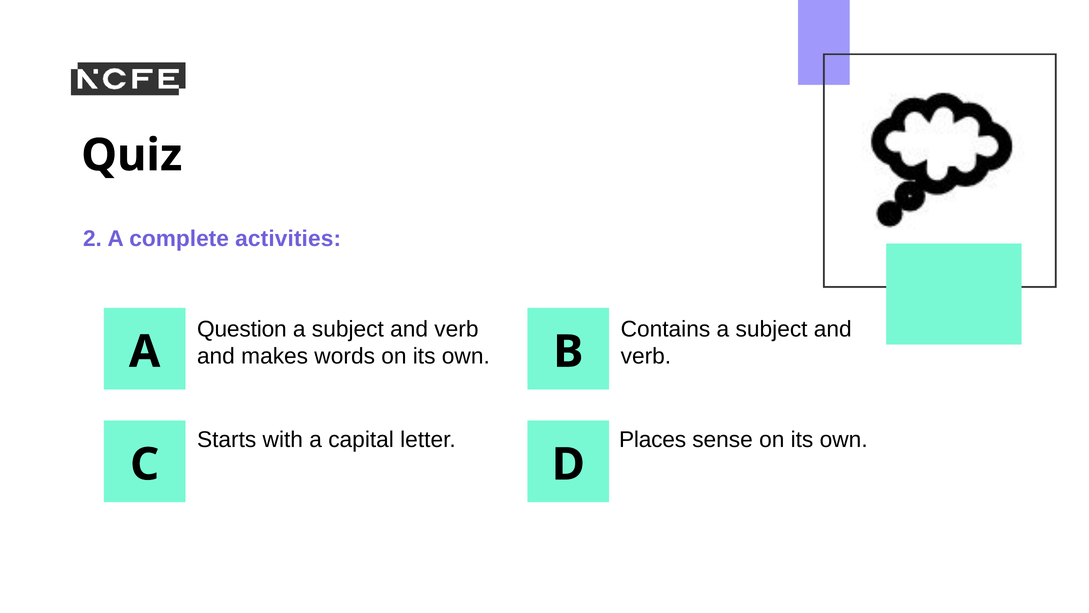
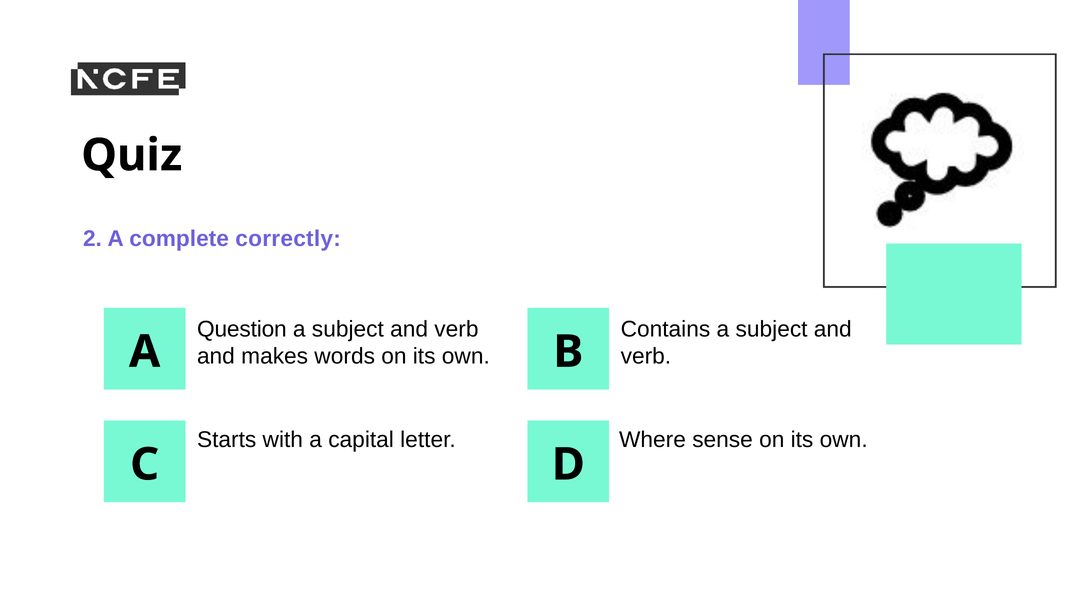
activities: activities -> correctly
Places: Places -> Where
